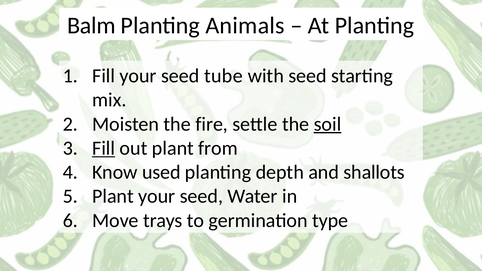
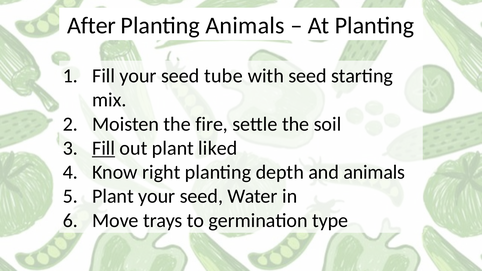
Balm: Balm -> After
soil underline: present -> none
from: from -> liked
used: used -> right
and shallots: shallots -> animals
